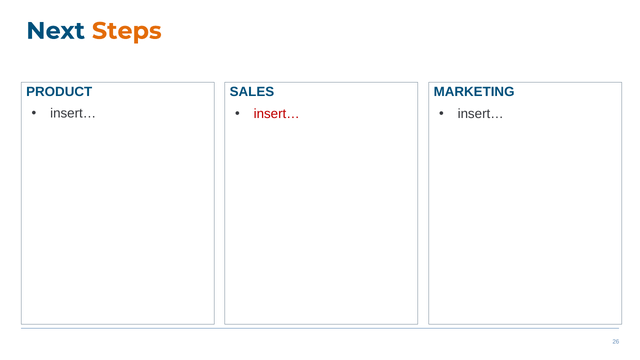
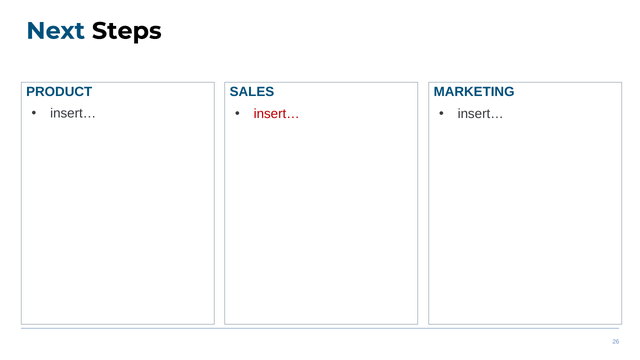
Steps colour: orange -> black
